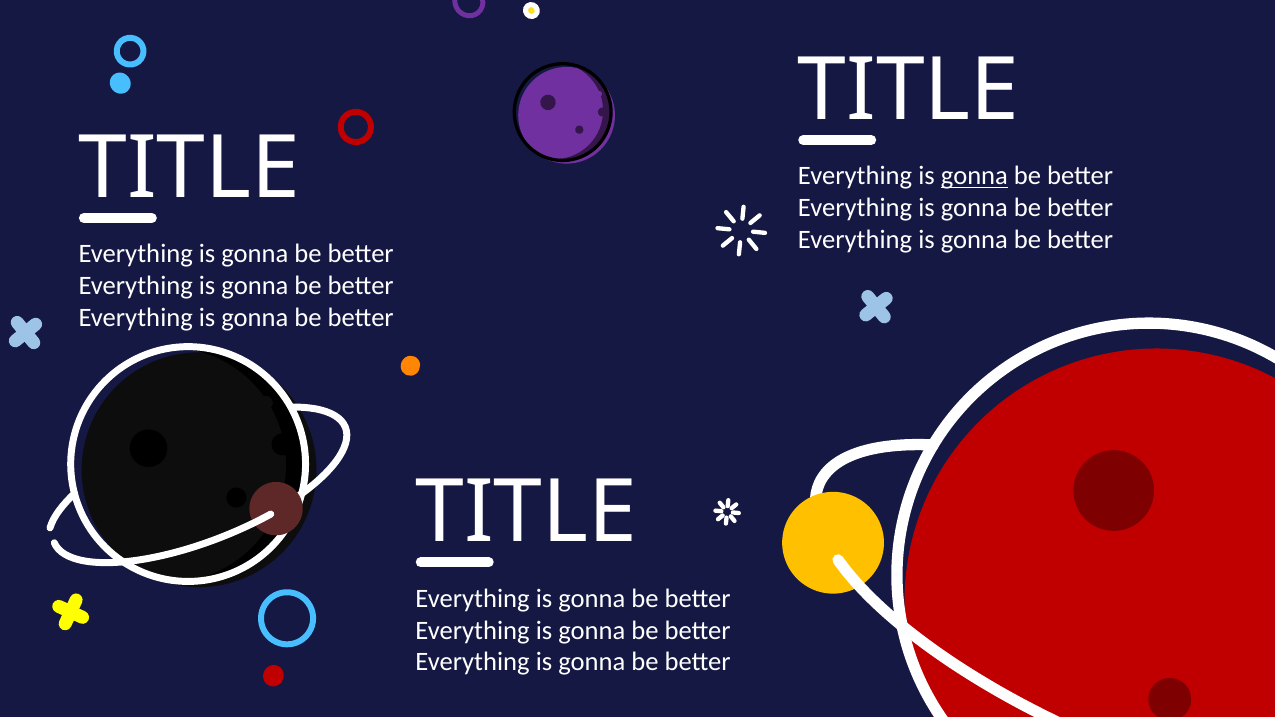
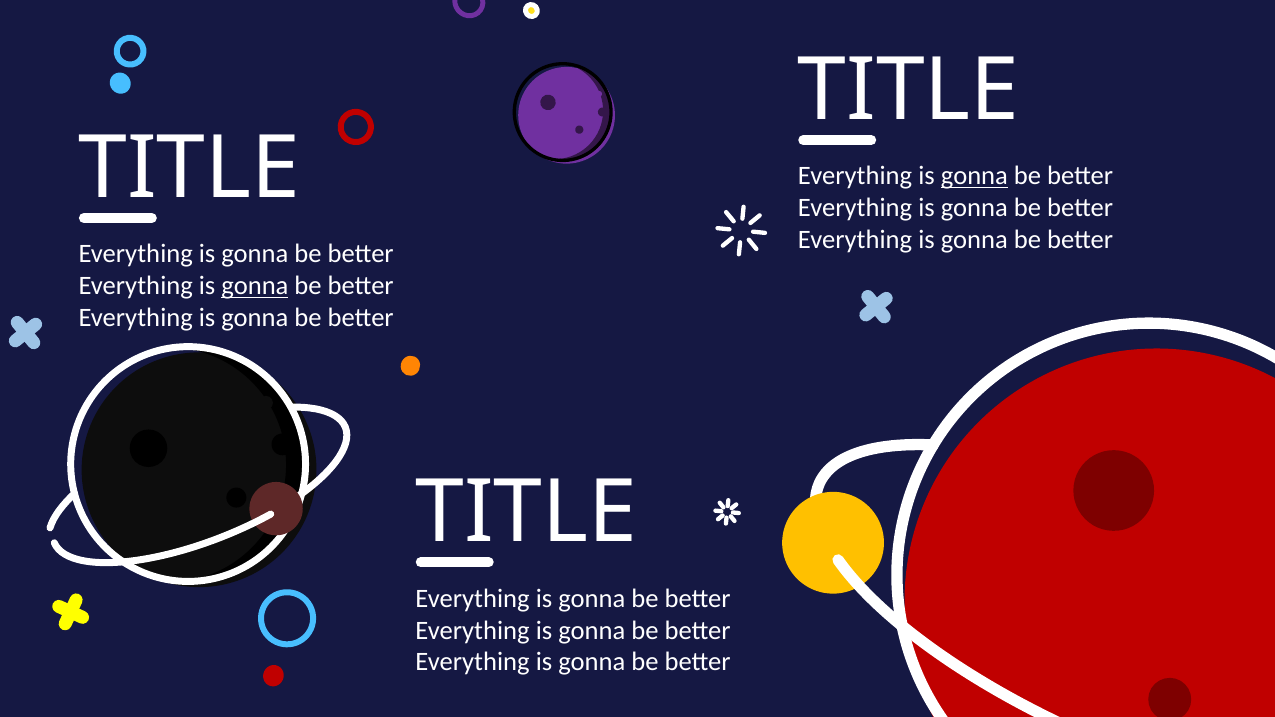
gonna at (255, 286) underline: none -> present
